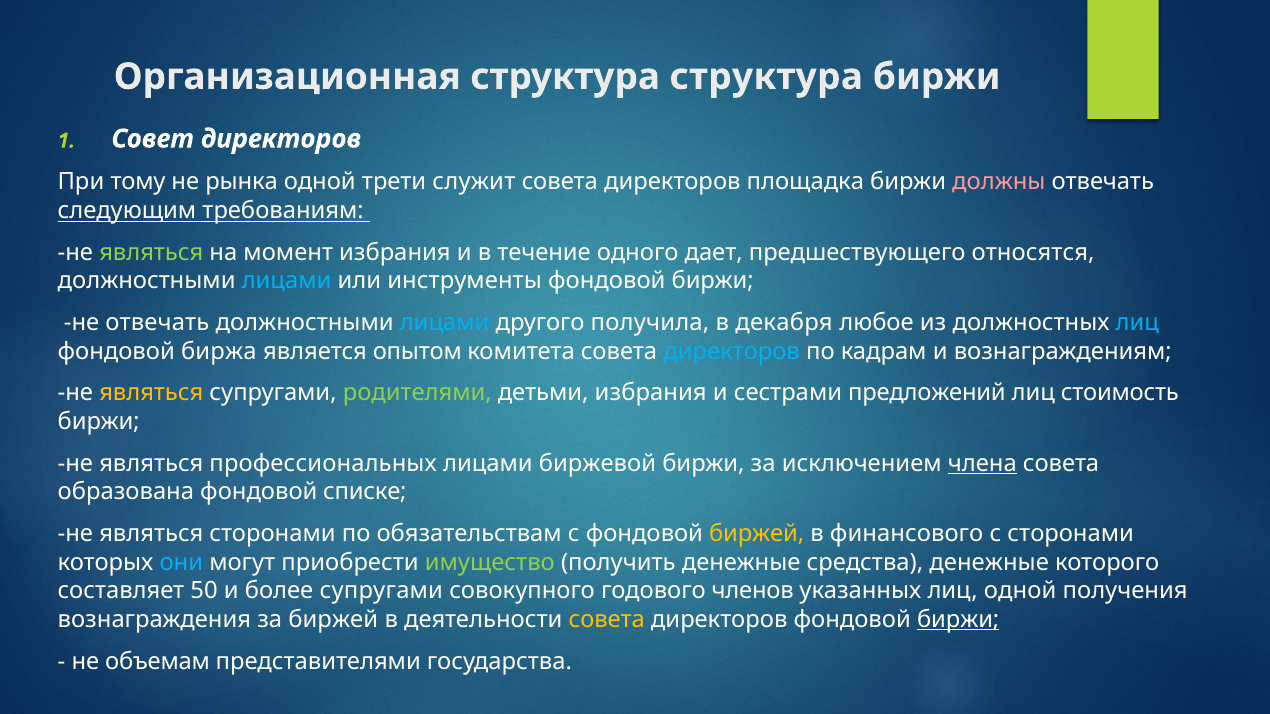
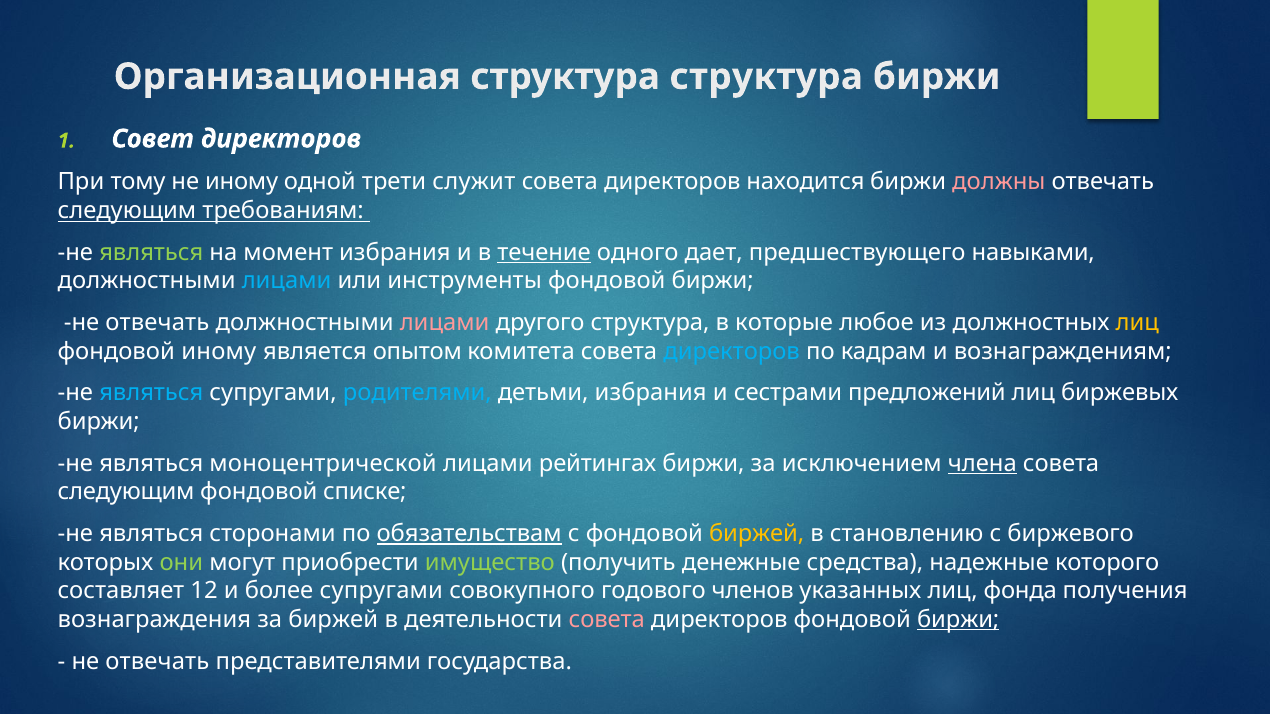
не рынка: рынка -> иному
площадка: площадка -> находится
течение underline: none -> present
относятся: относятся -> навыками
лицами at (445, 323) colour: light blue -> pink
другого получила: получила -> структура
декабря: декабря -> которые
лиц at (1137, 323) colour: light blue -> yellow
фондовой биржа: биржа -> иному
являться at (151, 393) colour: yellow -> light blue
родителями colour: light green -> light blue
стоимость: стоимость -> биржевых
профессиональных: профессиональных -> моноцентрической
биржевой: биржевой -> рейтингах
образована at (126, 492): образована -> следующим
обязательствам underline: none -> present
финансового: финансового -> становлению
с сторонами: сторонами -> биржевого
они colour: light blue -> light green
средства денежные: денежные -> надежные
50: 50 -> 12
лиц одной: одной -> фонда
совета at (607, 620) colour: yellow -> pink
объемам at (158, 662): объемам -> отвечать
